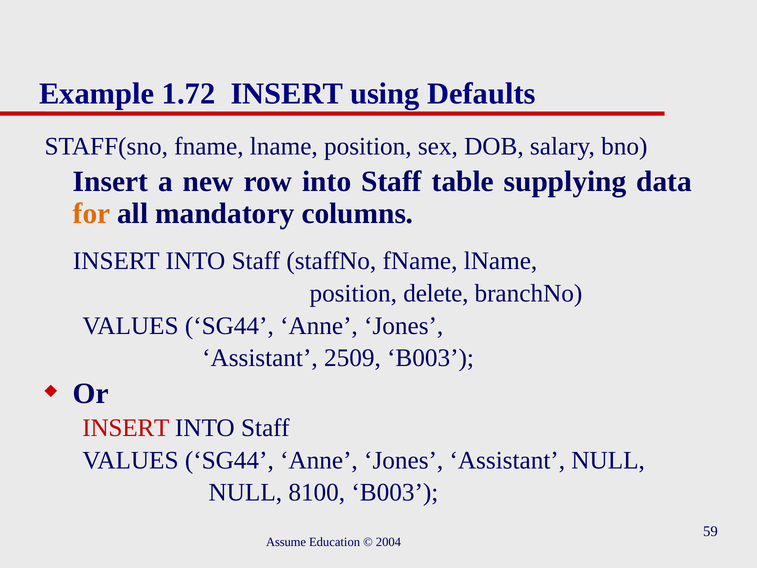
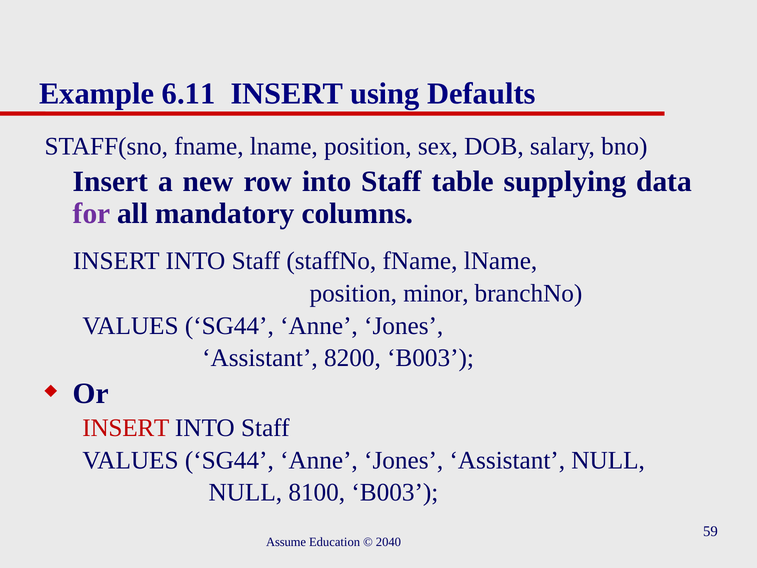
1.72: 1.72 -> 6.11
for colour: orange -> purple
delete: delete -> minor
2509: 2509 -> 8200
2004: 2004 -> 2040
